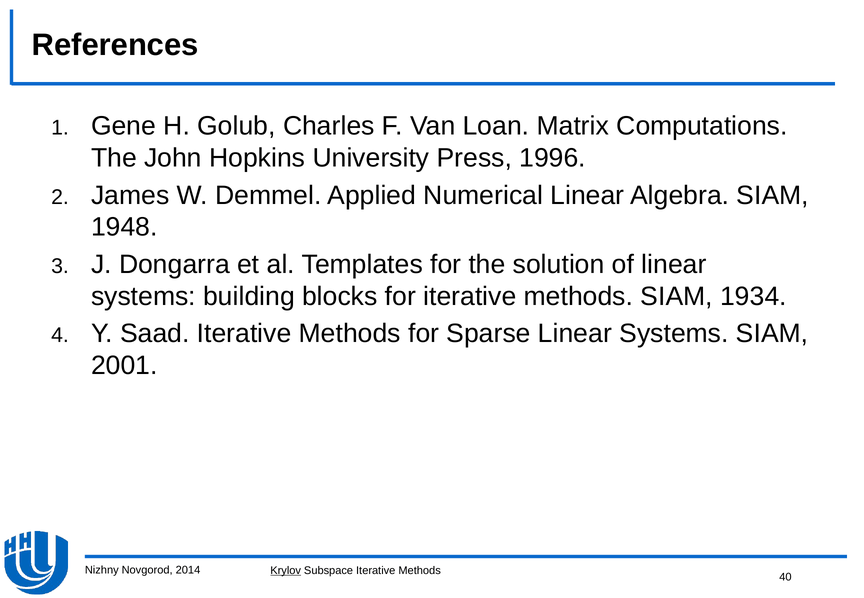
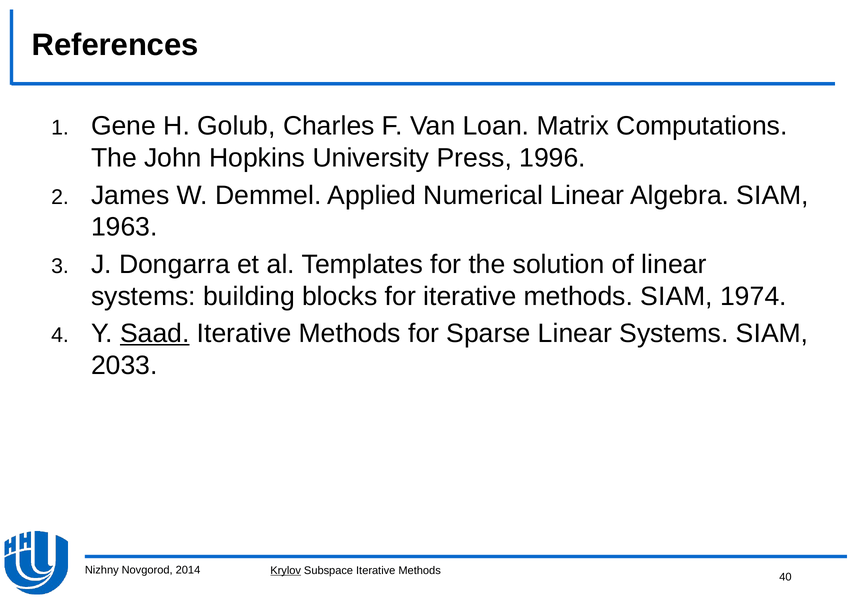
1948: 1948 -> 1963
1934: 1934 -> 1974
Saad underline: none -> present
2001: 2001 -> 2033
